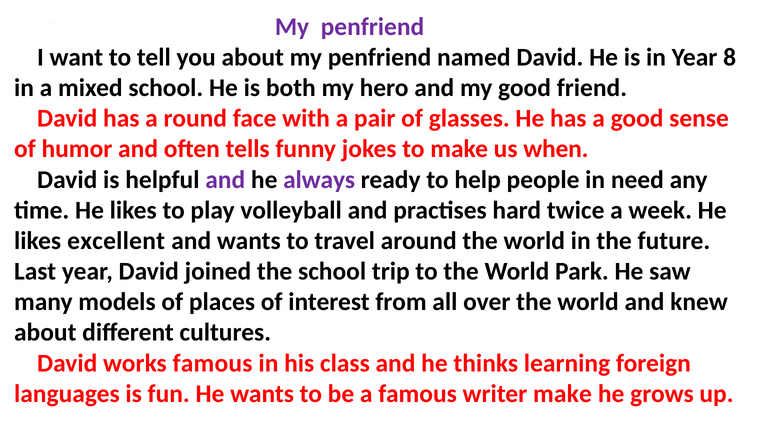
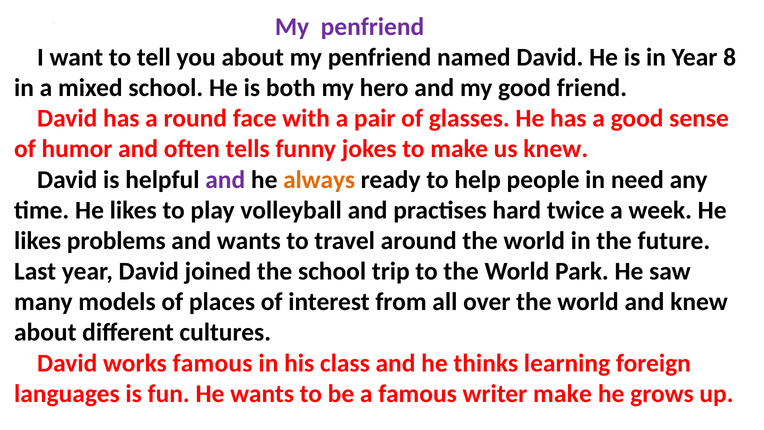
us when: when -> knew
always colour: purple -> orange
excellent: excellent -> problems
